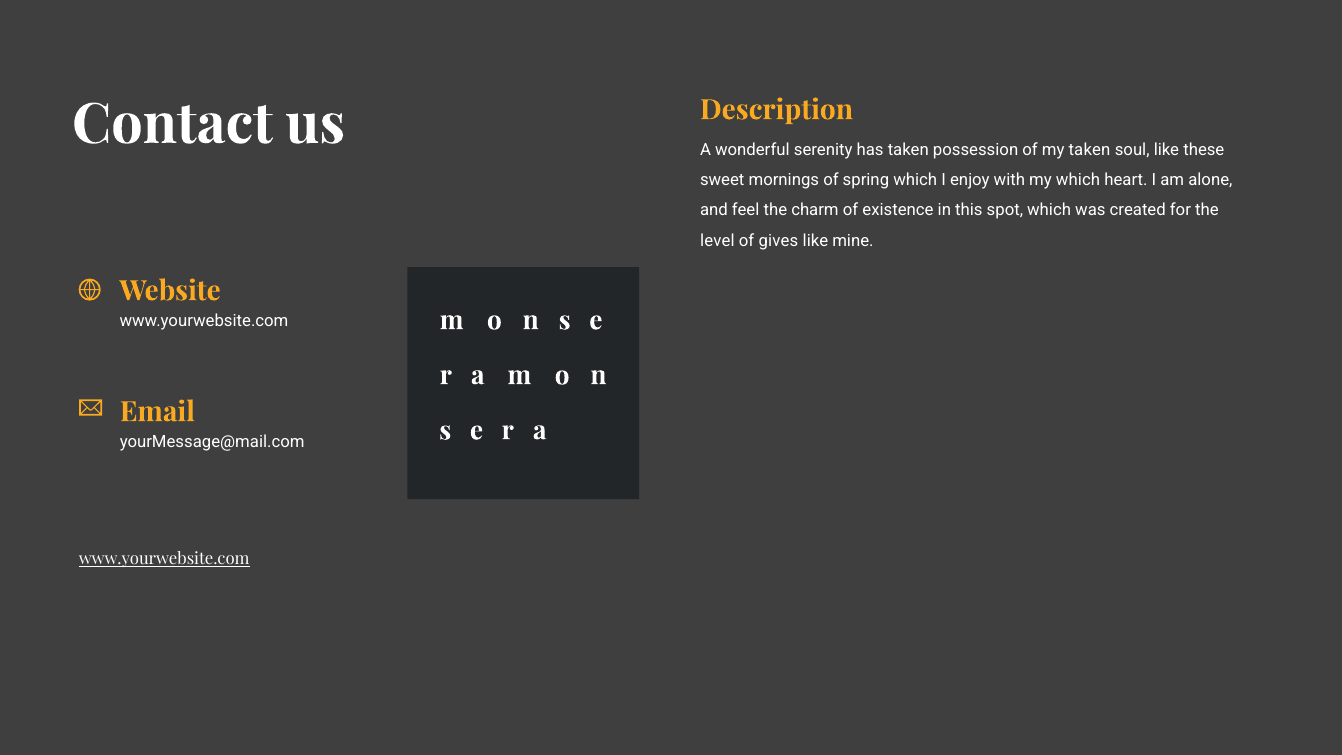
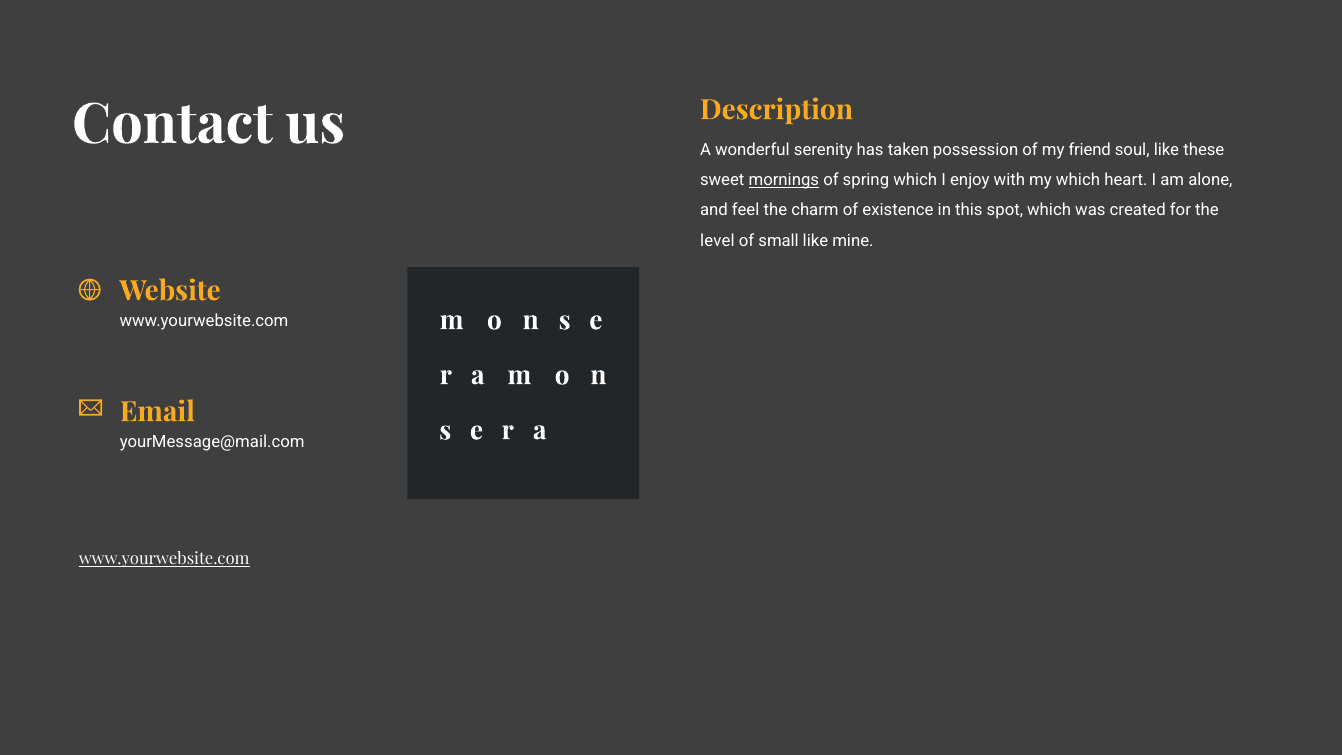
my taken: taken -> friend
mornings underline: none -> present
gives: gives -> small
